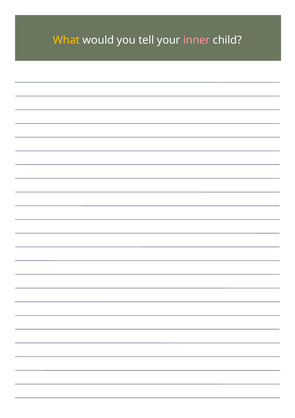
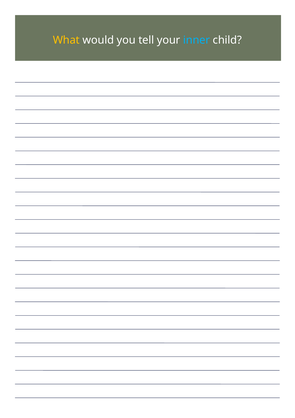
inner colour: pink -> light blue
